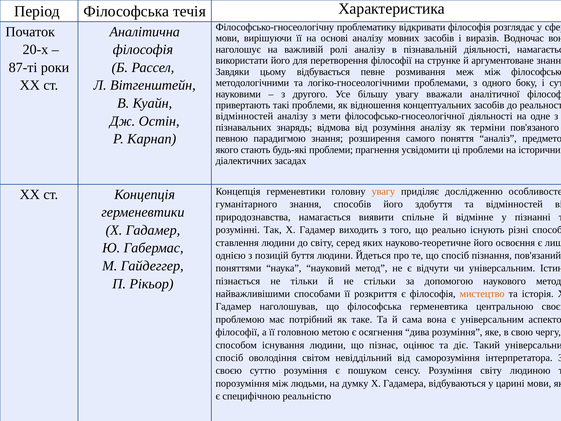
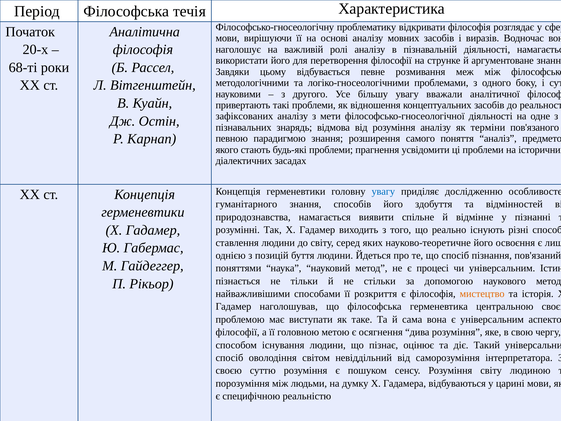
87-ті: 87-ті -> 68-ті
відмінностей at (244, 116): відмінностей -> зафіксованих
увагу at (383, 191) colour: orange -> blue
відчути: відчути -> процесі
потрібний: потрібний -> виступати
